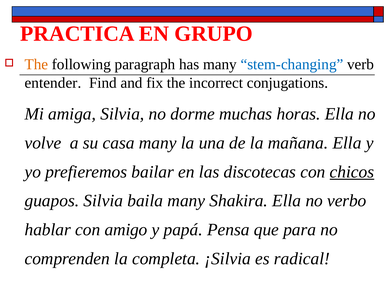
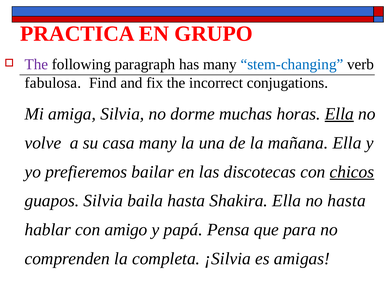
The at (36, 64) colour: orange -> purple
entender: entender -> fabulosa
Ella at (339, 114) underline: none -> present
baila many: many -> hasta
no verbo: verbo -> hasta
radical: radical -> amigas
